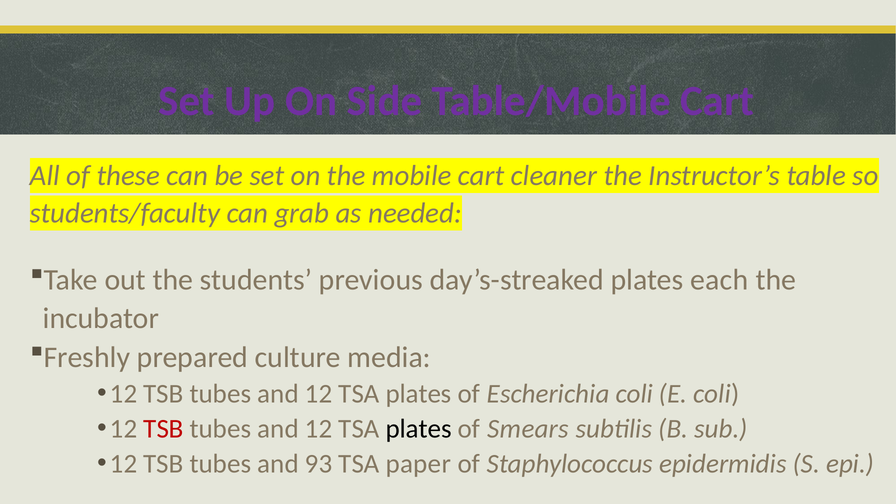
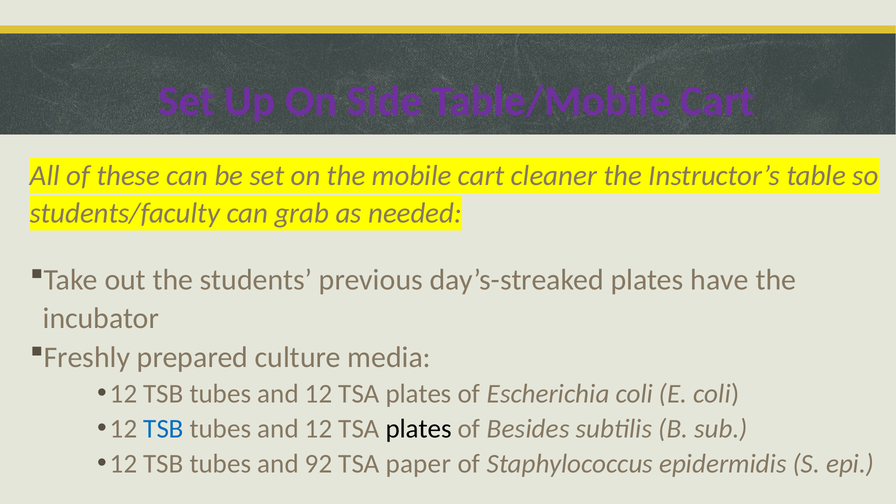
each: each -> have
TSB at (163, 429) colour: red -> blue
Smears: Smears -> Besides
93: 93 -> 92
